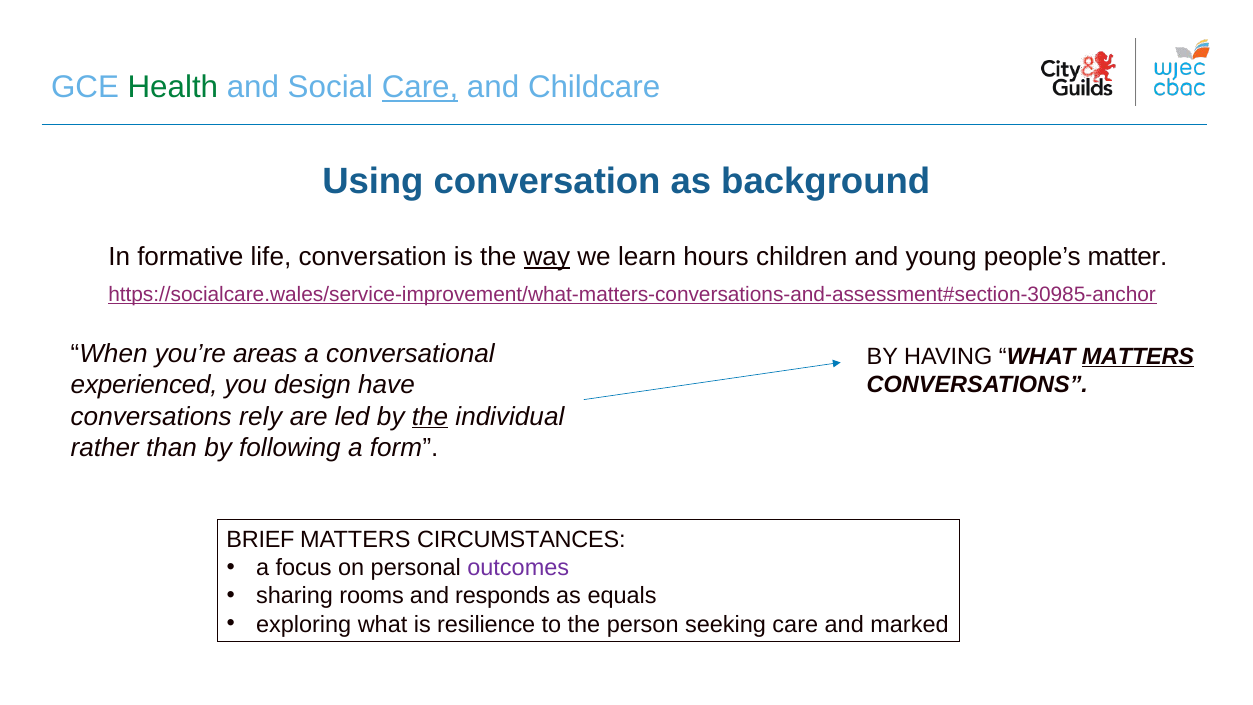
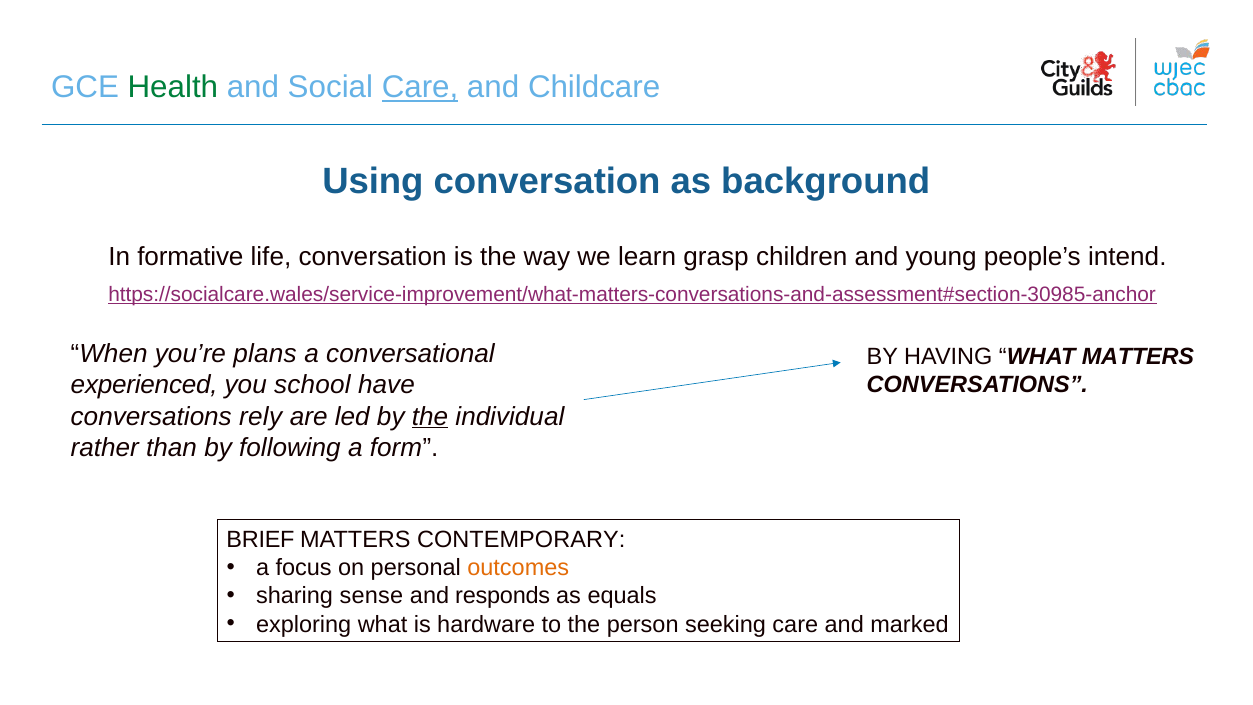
way underline: present -> none
hours: hours -> grasp
matter: matter -> intend
areas: areas -> plans
MATTERS at (1138, 356) underline: present -> none
design: design -> school
CIRCUMSTANCES: CIRCUMSTANCES -> CONTEMPORARY
outcomes colour: purple -> orange
rooms: rooms -> sense
resilience: resilience -> hardware
